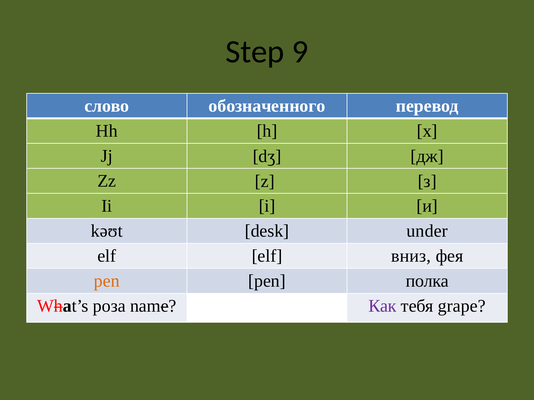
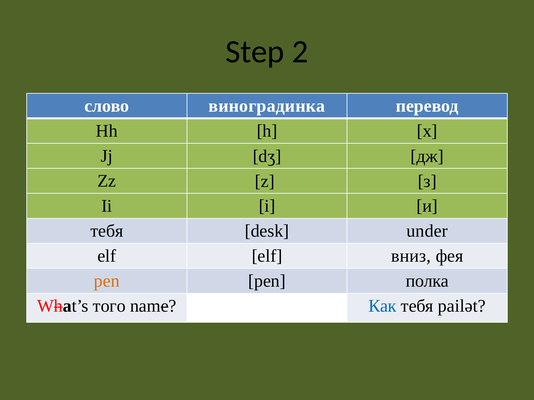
9: 9 -> 2
обозначенного: обозначенного -> виноградинка
kəʊt at (107, 231): kəʊt -> тебя
роза: роза -> того
Как colour: purple -> blue
grape: grape -> pailət
